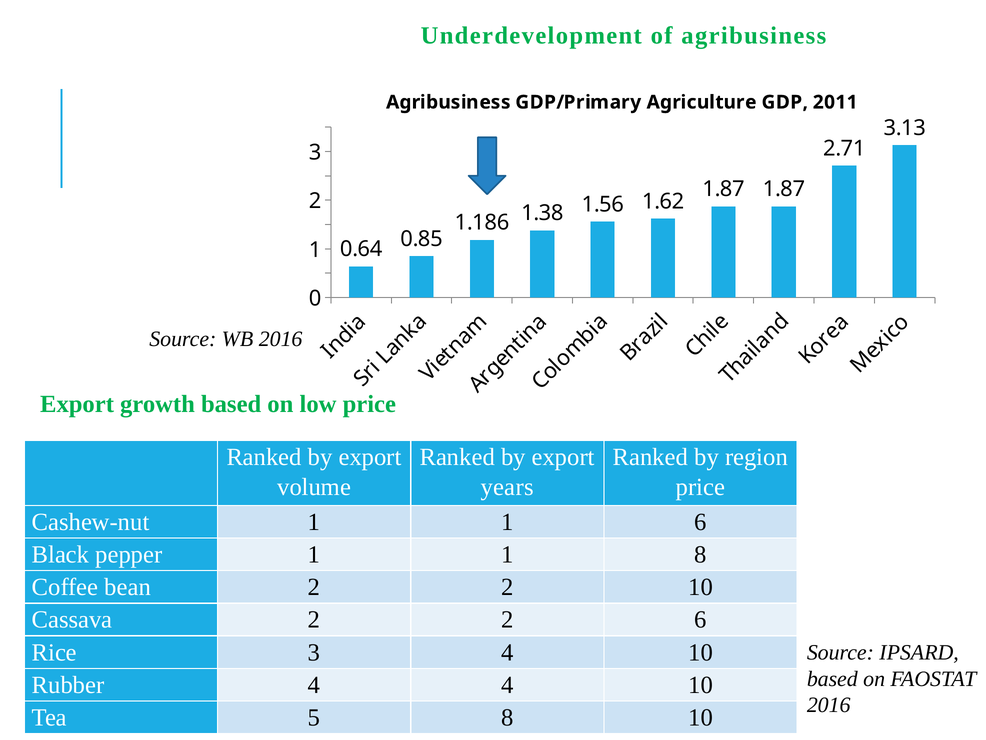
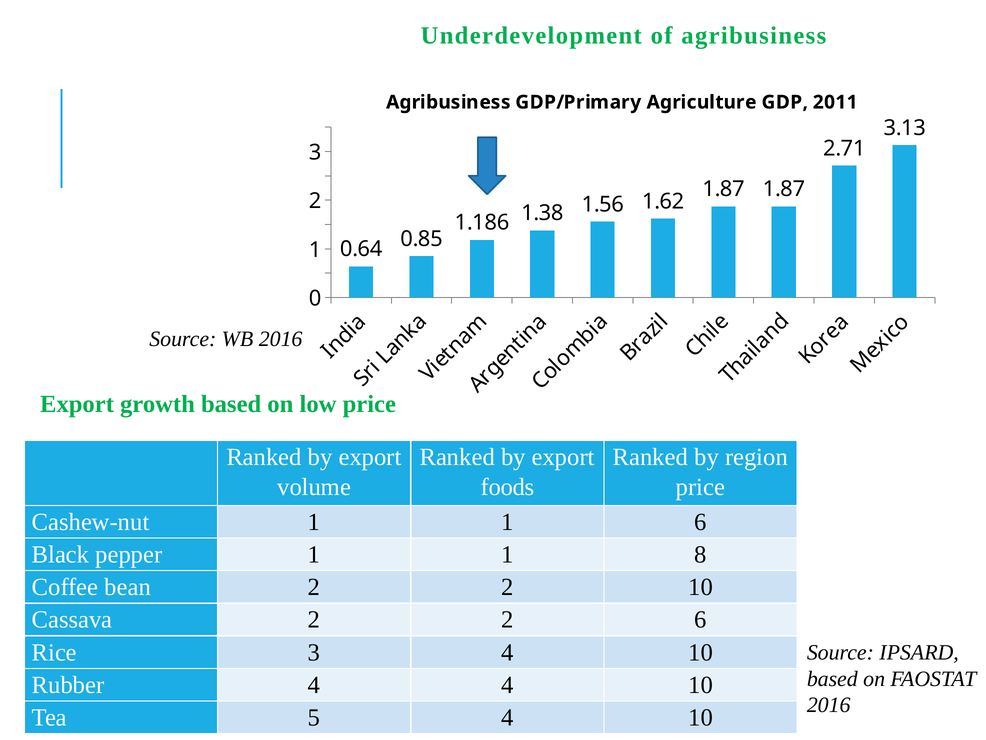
years: years -> foods
5 8: 8 -> 4
